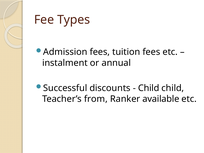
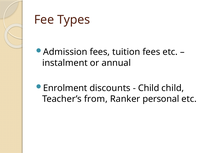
Successful: Successful -> Enrolment
available: available -> personal
